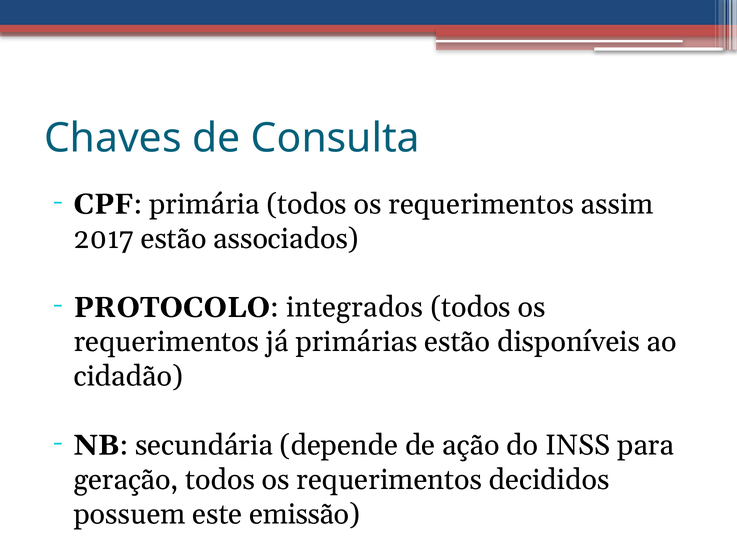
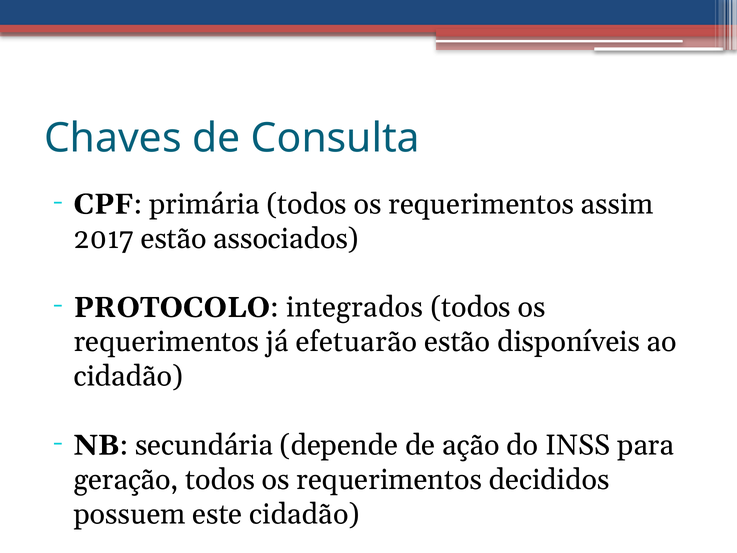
primárias: primárias -> efetuarão
este emissão: emissão -> cidadão
